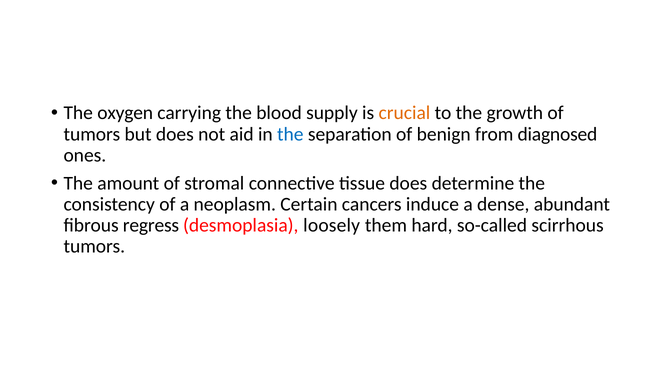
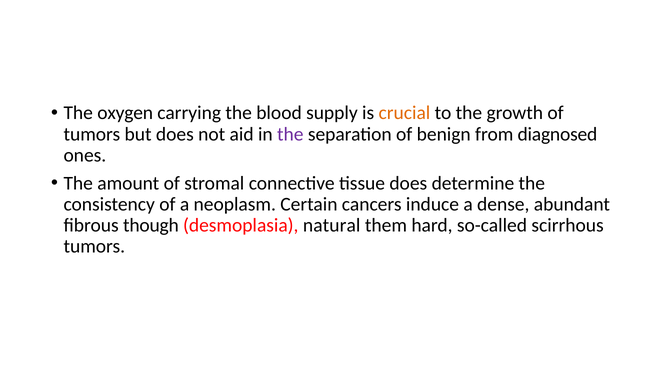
the at (290, 134) colour: blue -> purple
regress: regress -> though
loosely: loosely -> natural
